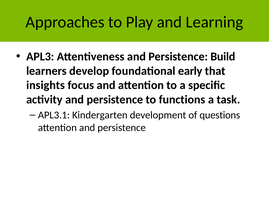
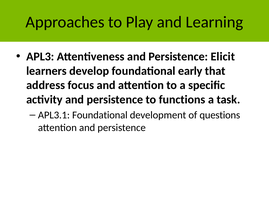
Build: Build -> Elicit
insights: insights -> address
APL3.1 Kindergarten: Kindergarten -> Foundational
